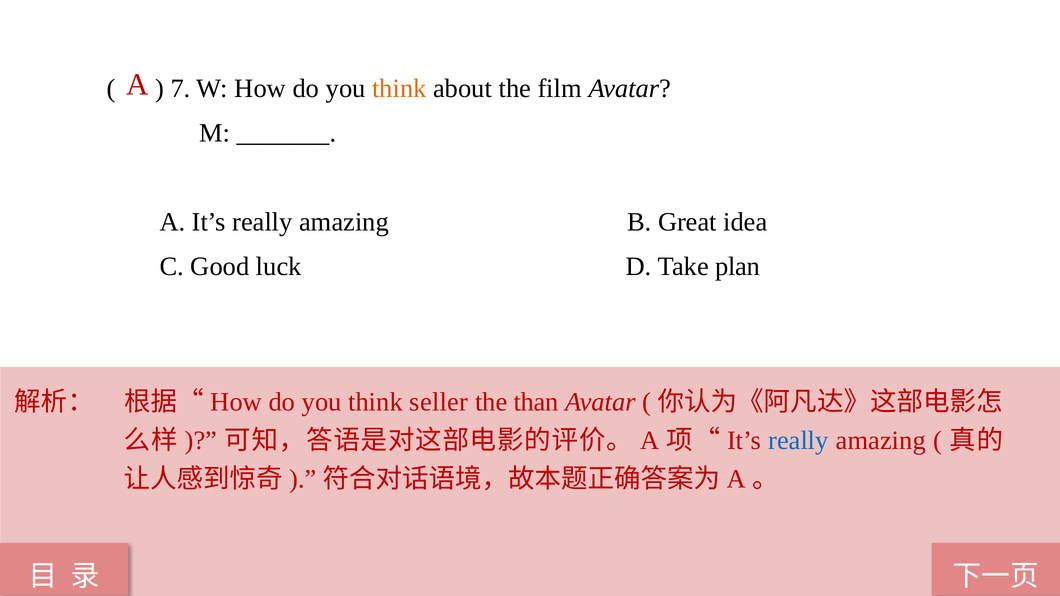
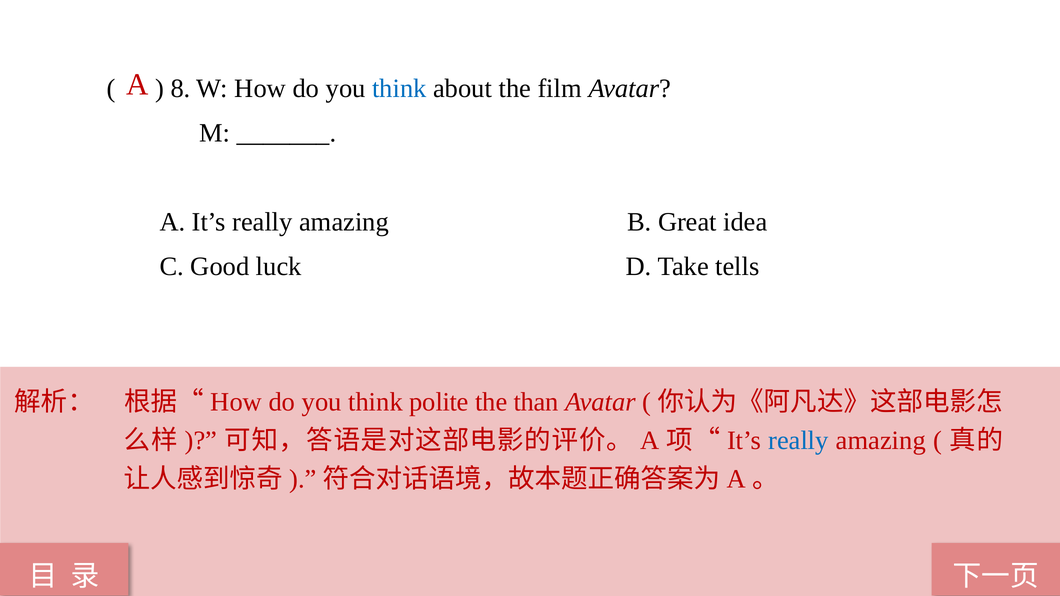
7: 7 -> 8
think at (399, 88) colour: orange -> blue
plan: plan -> tells
seller: seller -> polite
